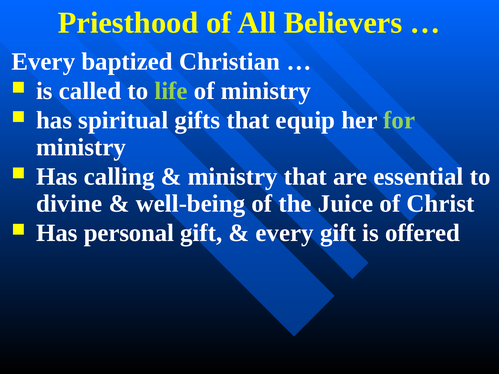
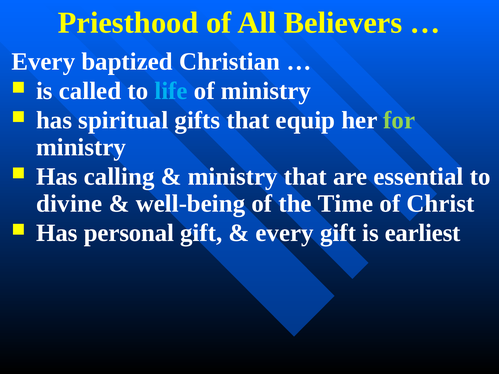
life colour: light green -> light blue
Juice: Juice -> Time
offered: offered -> earliest
